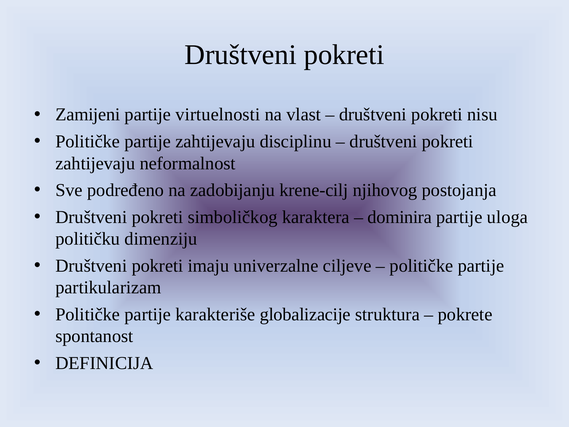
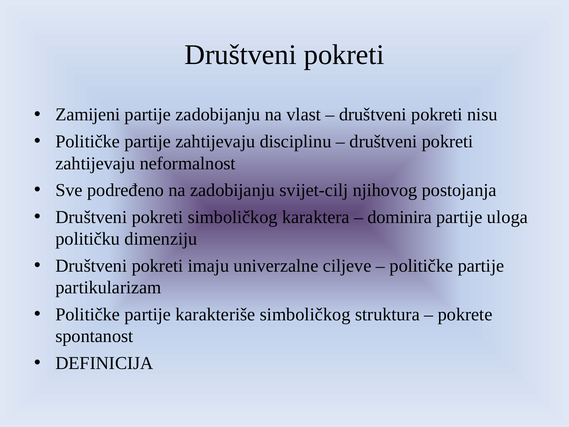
partije virtuelnosti: virtuelnosti -> zadobijanju
krene-cilj: krene-cilj -> svijet-cilj
karakteriše globalizacije: globalizacije -> simboličkog
